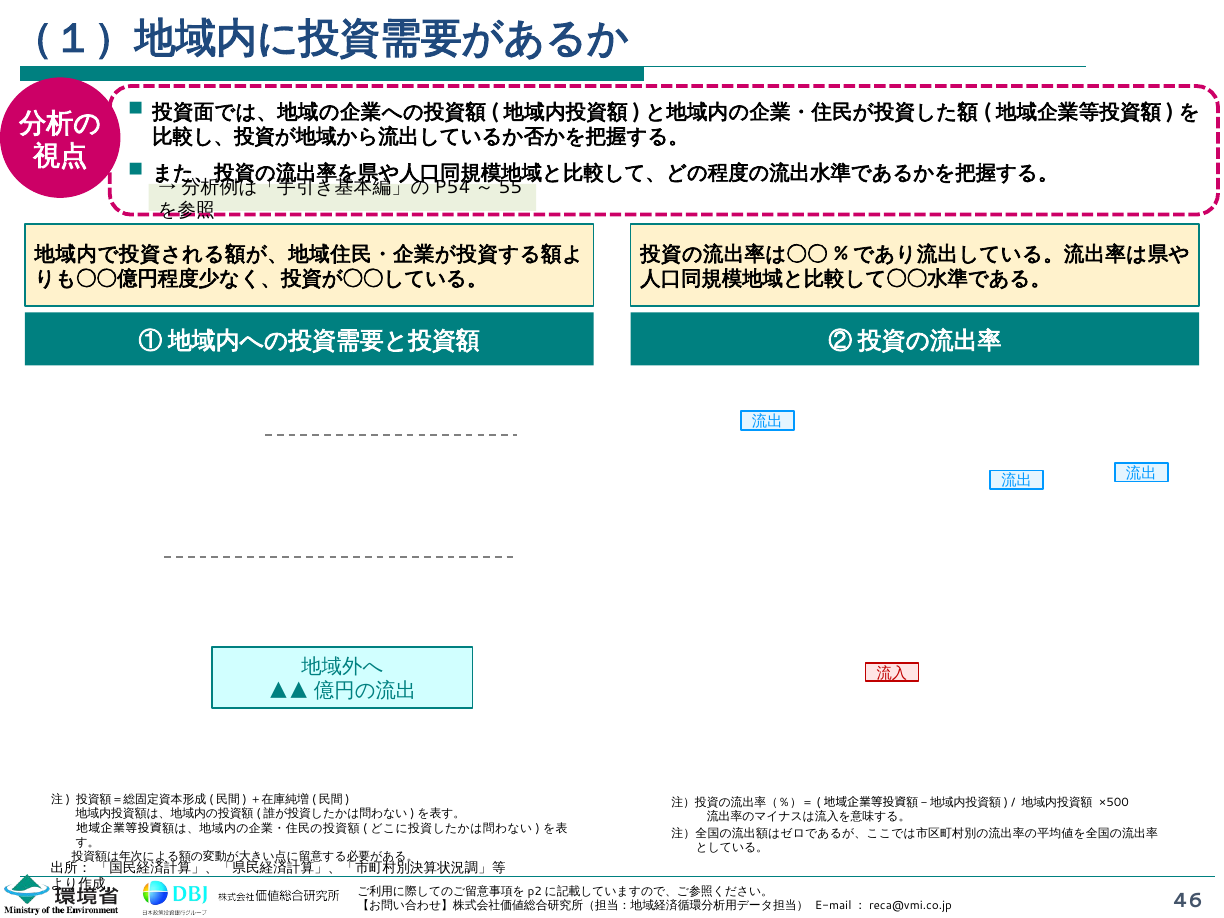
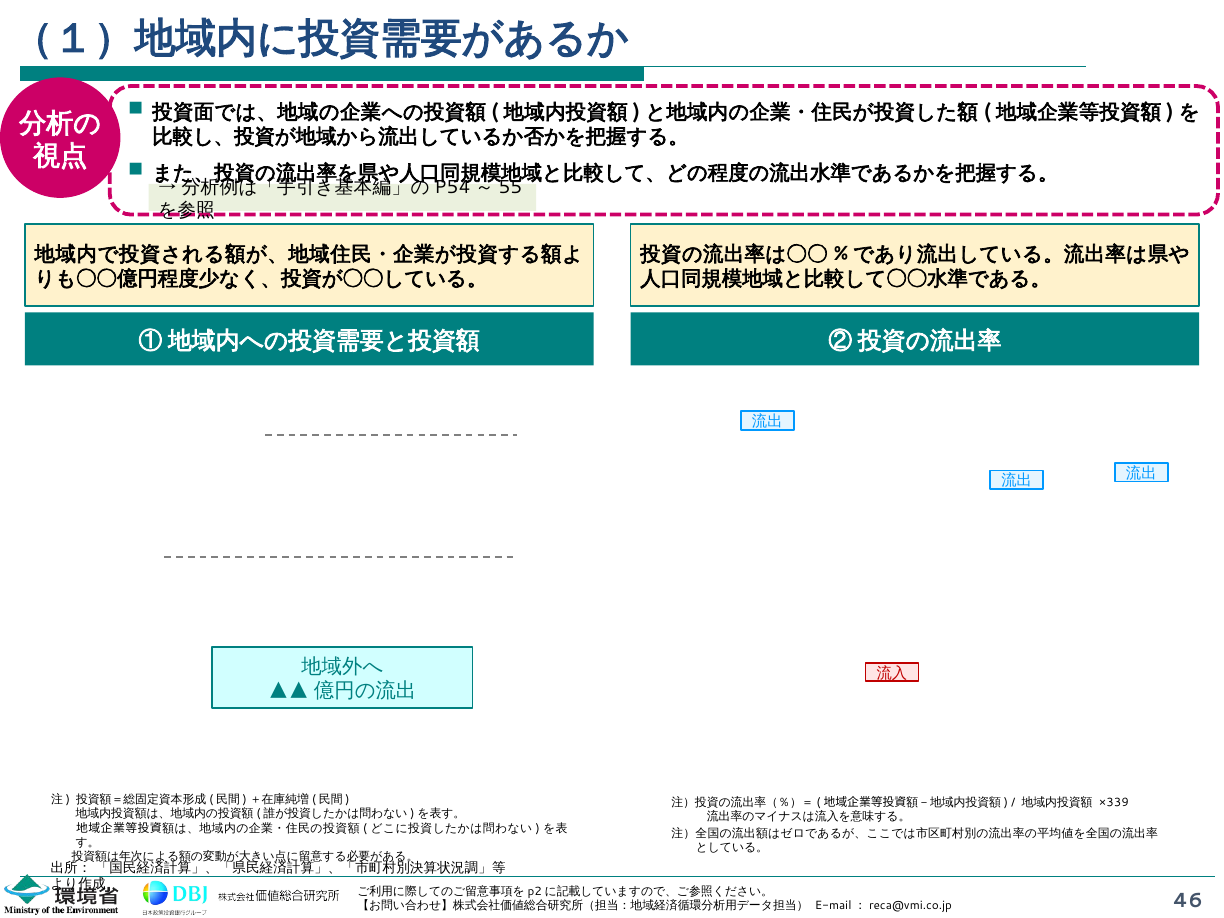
×500: ×500 -> ×339
